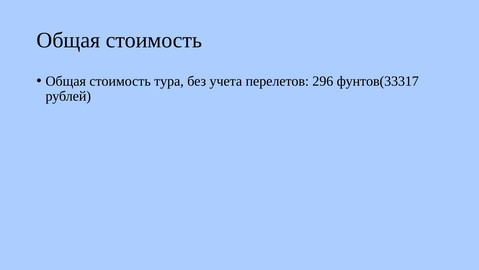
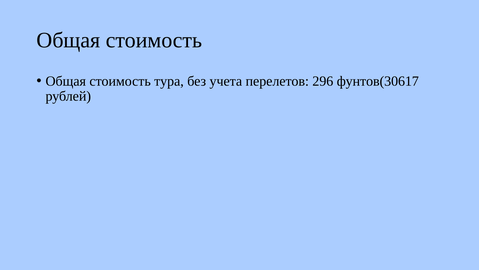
фунтов(33317: фунтов(33317 -> фунтов(30617
